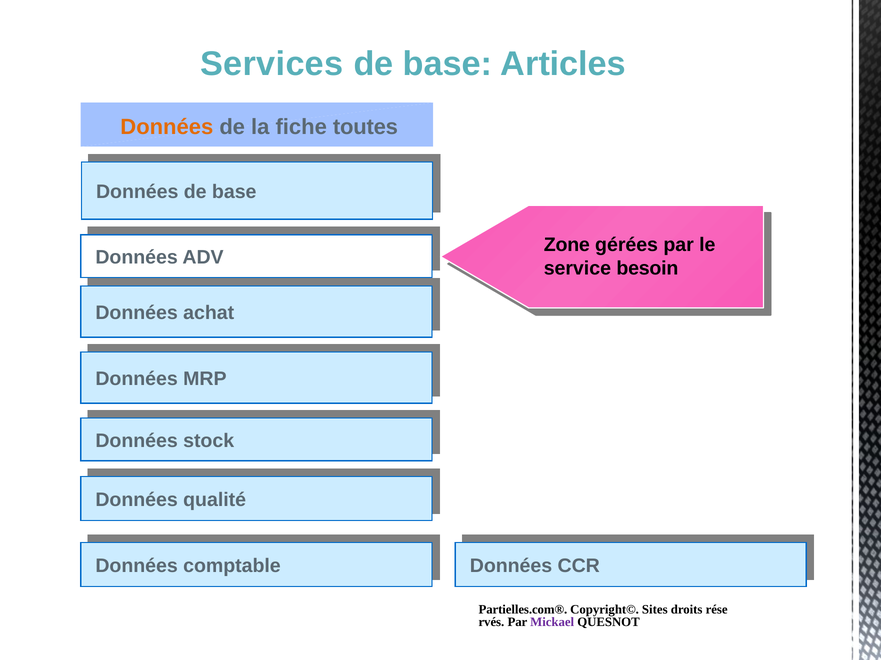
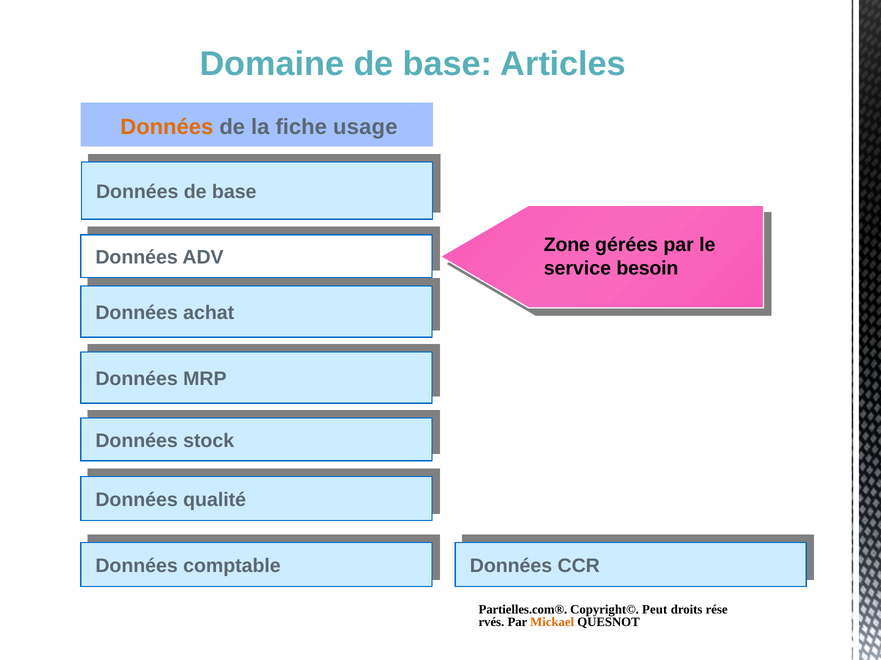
Services: Services -> Domaine
toutes: toutes -> usage
Sites: Sites -> Peut
Mickael colour: purple -> orange
